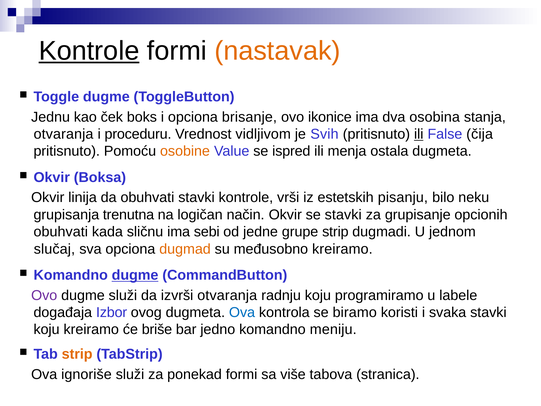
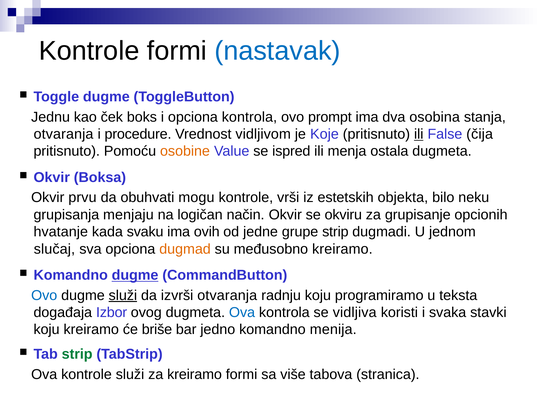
Kontrole at (89, 51) underline: present -> none
nastavak colour: orange -> blue
opciona brisanje: brisanje -> kontrola
ikonice: ikonice -> prompt
proceduru: proceduru -> procedure
Svih: Svih -> Koje
linija: linija -> prvu
obuhvati stavki: stavki -> mogu
pisanju: pisanju -> objekta
trenutna: trenutna -> menjaju
se stavki: stavki -> okviru
obuhvati at (61, 232): obuhvati -> hvatanje
sličnu: sličnu -> svaku
sebi: sebi -> ovih
Ovo at (44, 295) colour: purple -> blue
služi at (123, 295) underline: none -> present
labele: labele -> teksta
biramo: biramo -> vidljiva
meniju: meniju -> menija
strip at (77, 354) colour: orange -> green
Ova ignoriše: ignoriše -> kontrole
za ponekad: ponekad -> kreiramo
